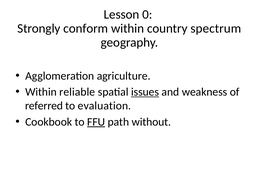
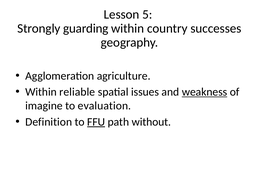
0: 0 -> 5
conform: conform -> guarding
spectrum: spectrum -> successes
issues underline: present -> none
weakness underline: none -> present
referred: referred -> imagine
Cookbook: Cookbook -> Definition
